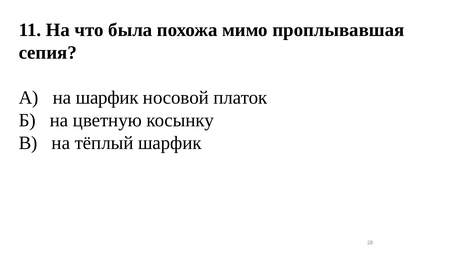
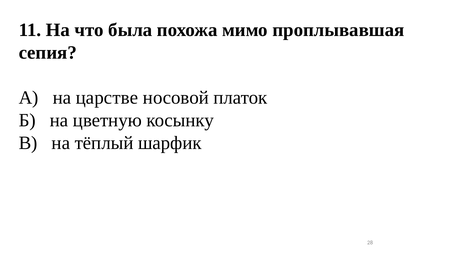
на шарфик: шарфик -> царстве
